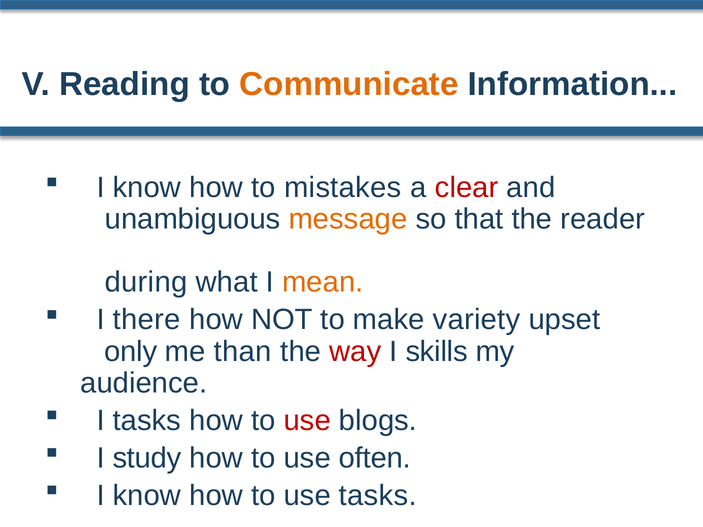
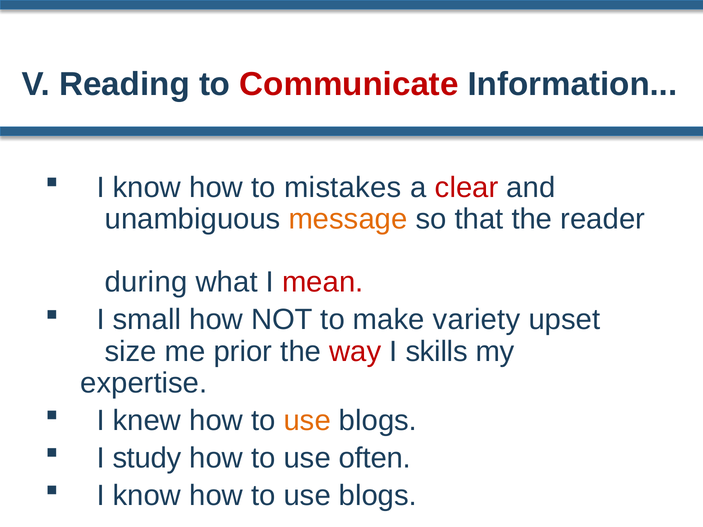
Communicate colour: orange -> red
mean colour: orange -> red
there: there -> small
only: only -> size
than: than -> prior
audience: audience -> expertise
I tasks: tasks -> knew
use at (307, 421) colour: red -> orange
tasks at (378, 496): tasks -> blogs
